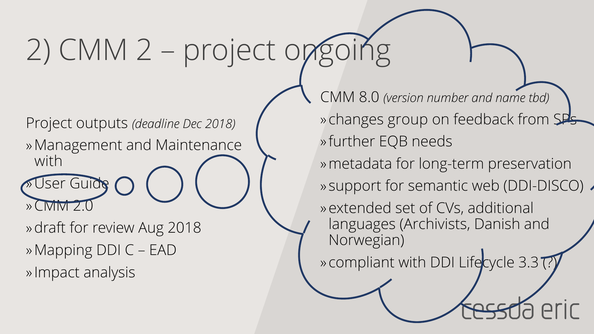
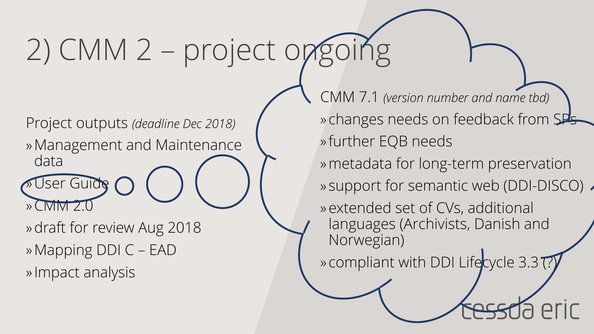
8.0: 8.0 -> 7.1
group at (408, 119): group -> needs
with at (49, 161): with -> data
